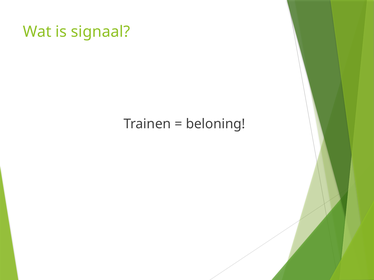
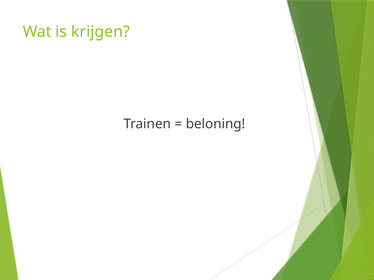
signaal: signaal -> krijgen
